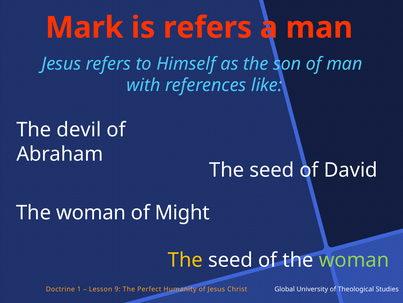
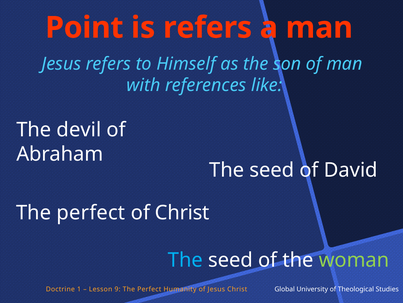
Mark: Mark -> Point
woman at (91, 212): woman -> perfect
of Might: Might -> Christ
The at (185, 260) colour: yellow -> light blue
